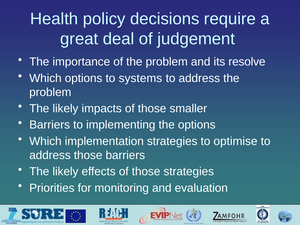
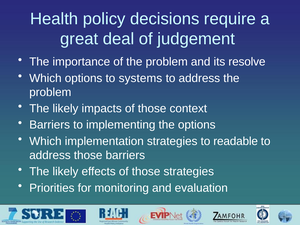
smaller: smaller -> context
optimise: optimise -> readable
